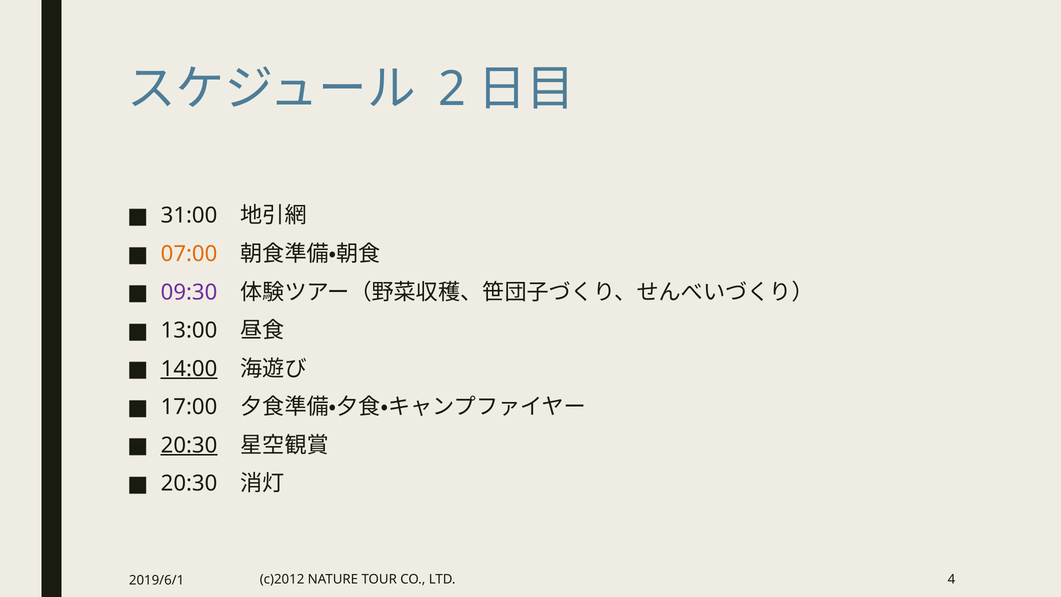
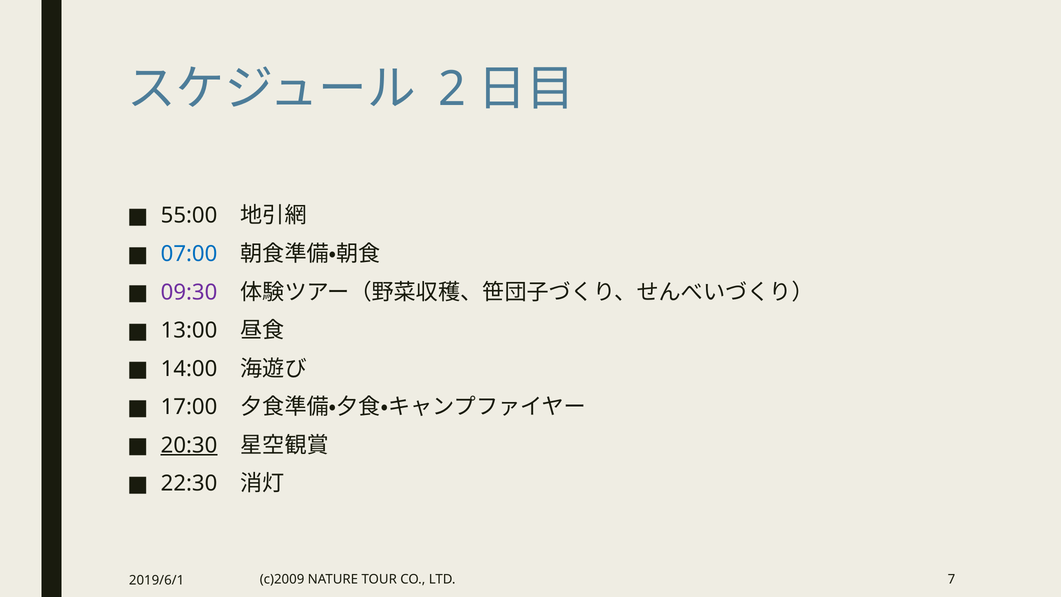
31:00: 31:00 -> 55:00
07:00 colour: orange -> blue
14:00 underline: present -> none
20:30 at (189, 483): 20:30 -> 22:30
c)2012: c)2012 -> c)2009
4: 4 -> 7
